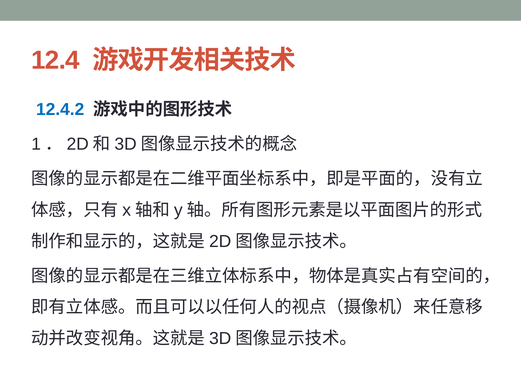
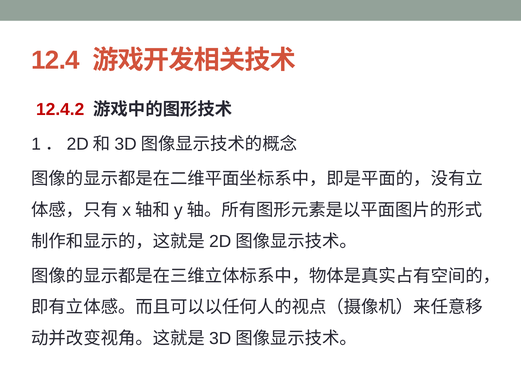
12.4.2 colour: blue -> red
